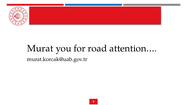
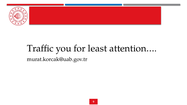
Murat: Murat -> Traffic
road: road -> least
